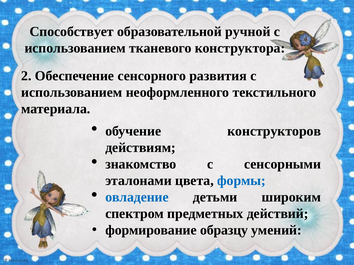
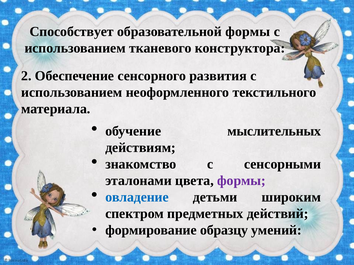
образовательной ручной: ручной -> формы
конструкторов: конструкторов -> мыслительных
формы at (241, 181) colour: blue -> purple
